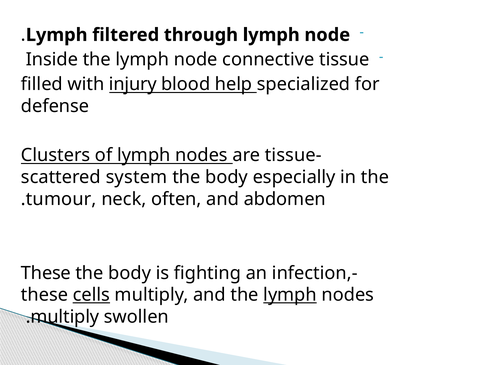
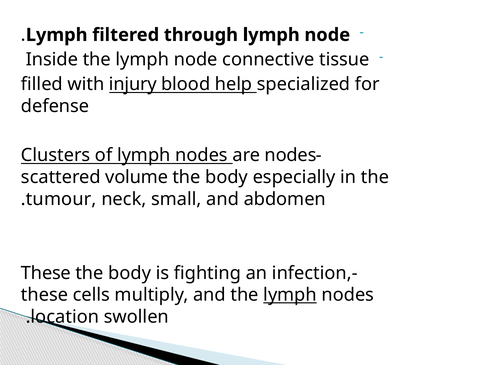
are tissue: tissue -> nodes
system: system -> volume
often: often -> small
cells underline: present -> none
multiply at (65, 316): multiply -> location
